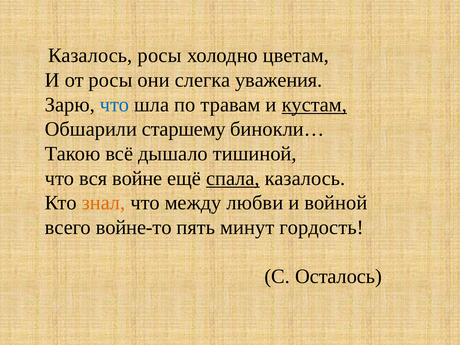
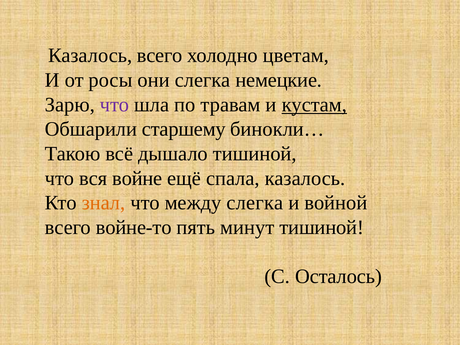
Казалось росы: росы -> всего
уважения: уважения -> немецкие
что at (114, 105) colour: blue -> purple
спала underline: present -> none
между любви: любви -> слегка
минут гордость: гордость -> тишиной
